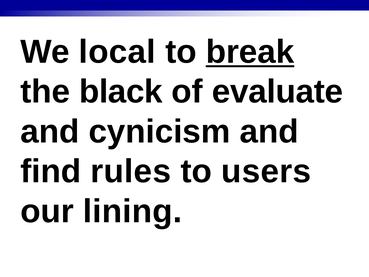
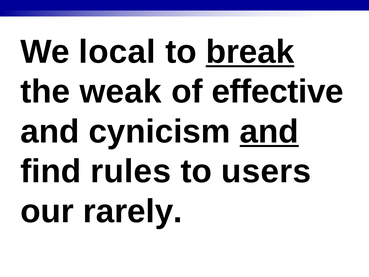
black: black -> weak
evaluate: evaluate -> effective
and at (269, 132) underline: none -> present
lining: lining -> rarely
